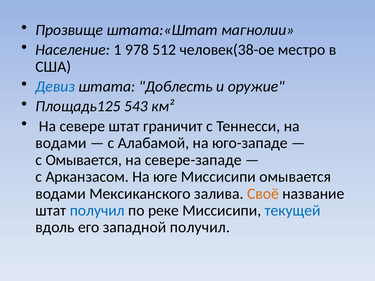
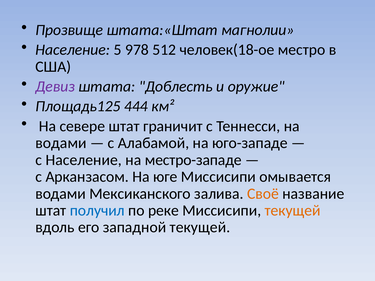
1: 1 -> 5
человек(38-ое: человек(38-ое -> человек(18-ое
Девиз colour: blue -> purple
543: 543 -> 444
с Омывается: Омывается -> Население
севере-западе: севере-западе -> местро-западе
текущей at (293, 211) colour: blue -> orange
западной получил: получил -> текущей
